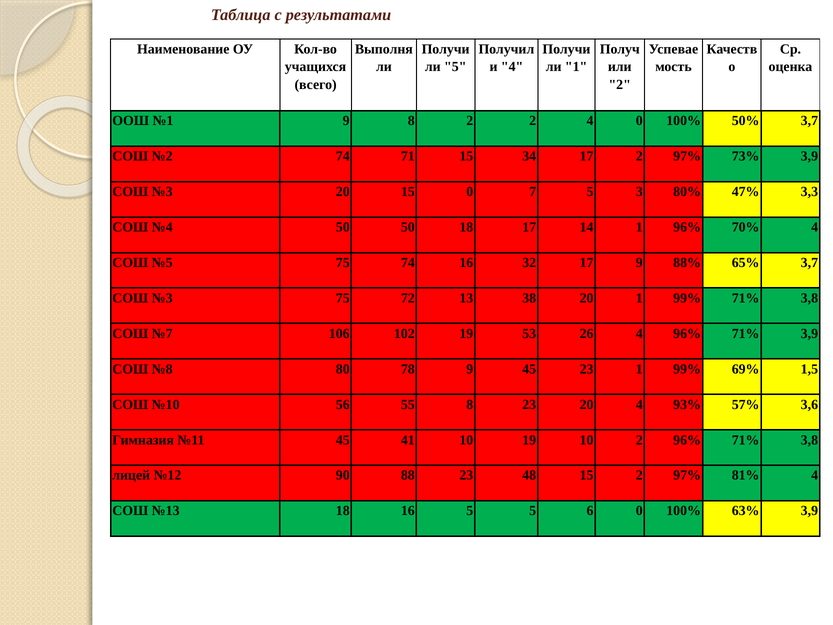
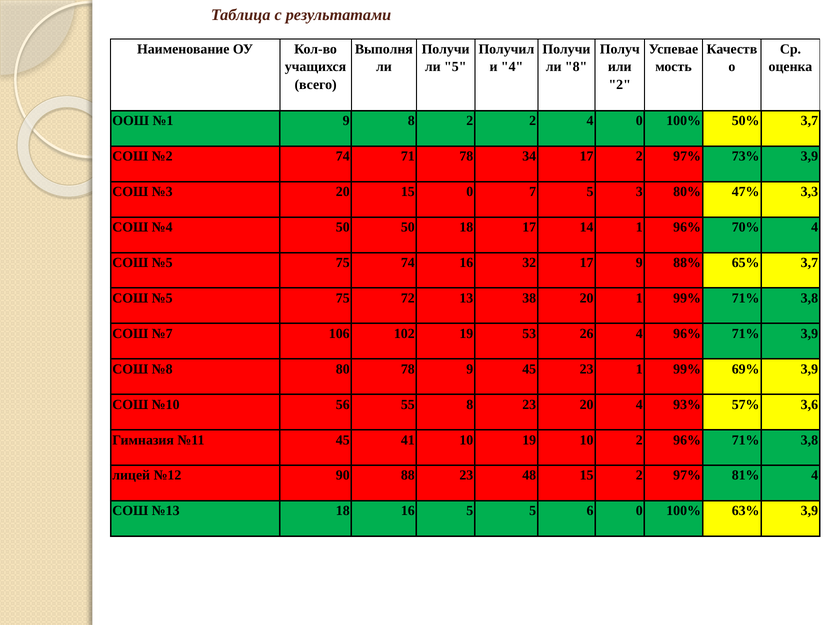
1 at (576, 67): 1 -> 8
71 15: 15 -> 78
№3 at (162, 298): №3 -> №5
69% 1,5: 1,5 -> 3,9
